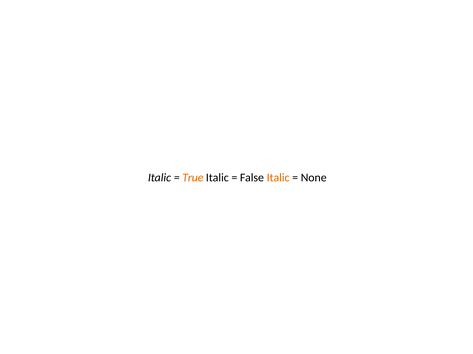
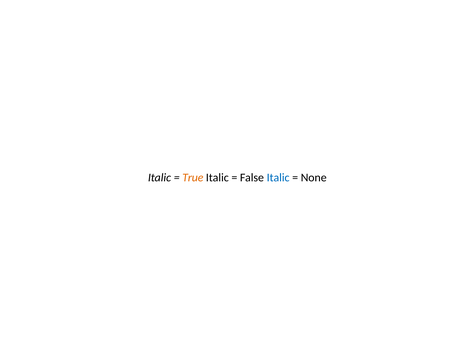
Italic at (278, 178) colour: orange -> blue
